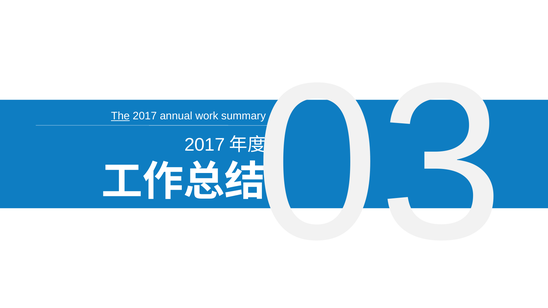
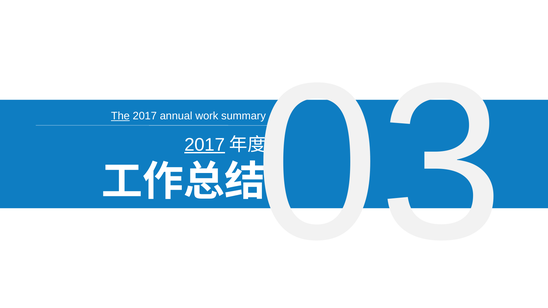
2017 at (205, 145) underline: none -> present
